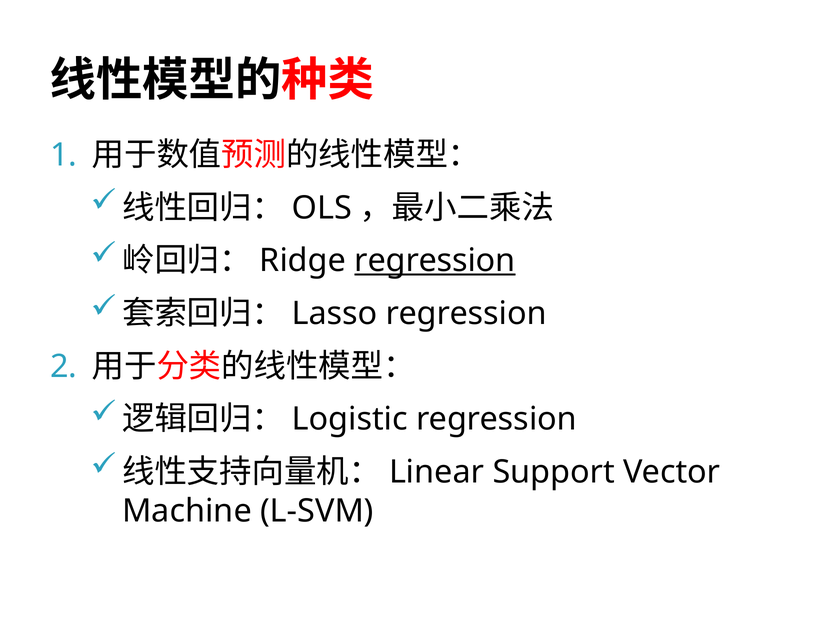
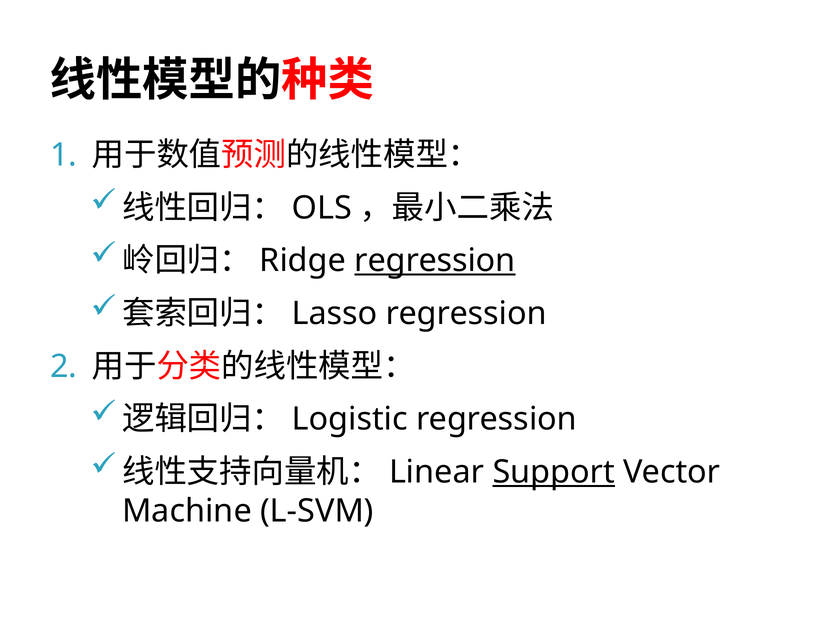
Support underline: none -> present
